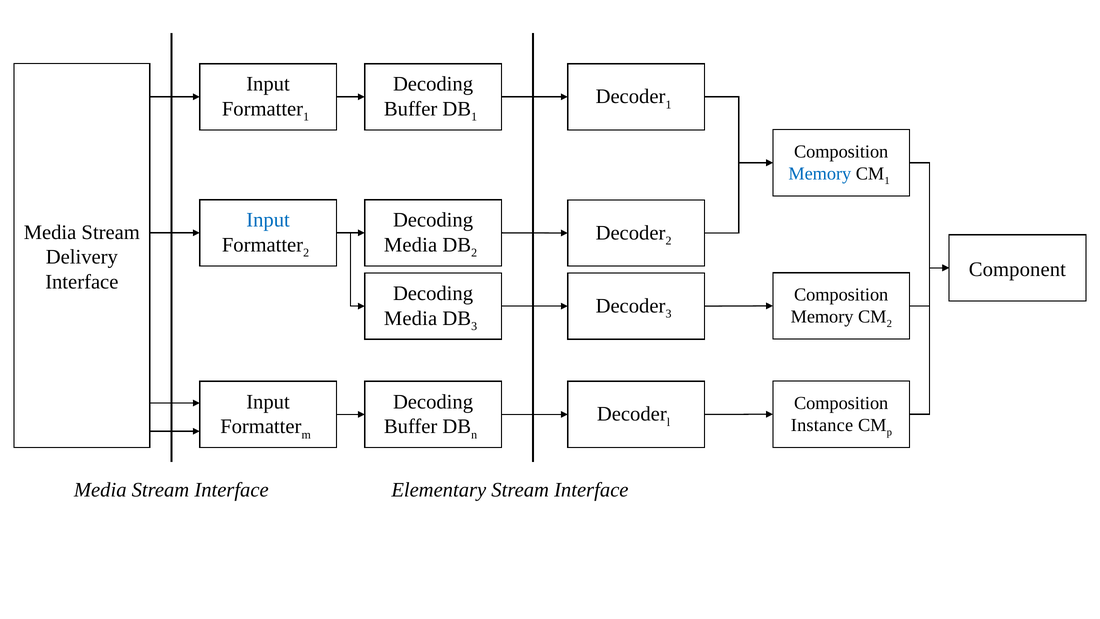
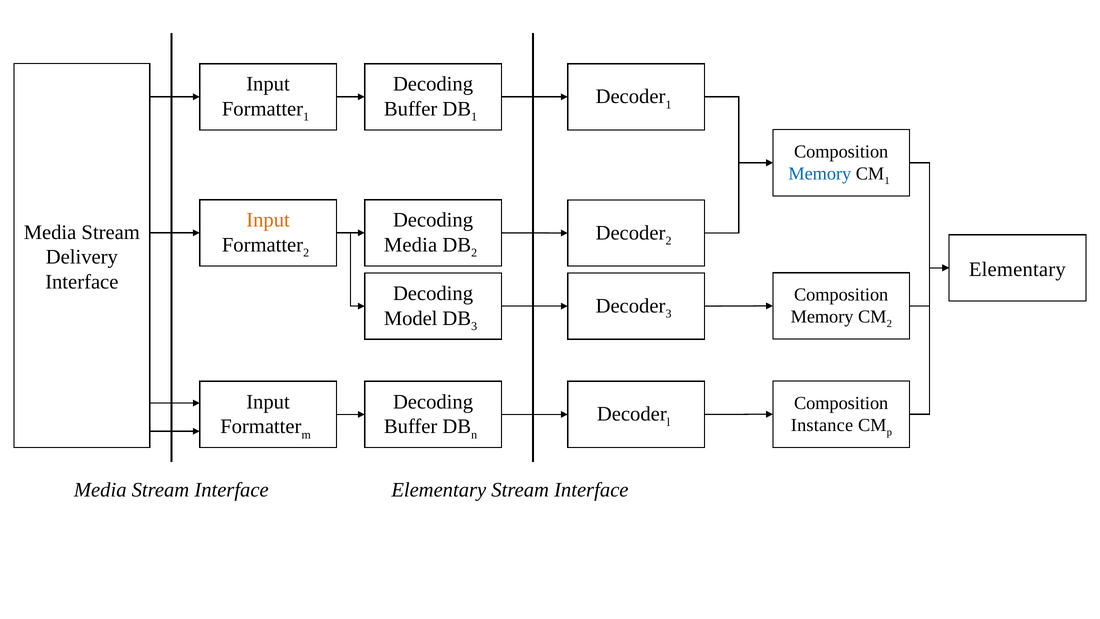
Input at (268, 220) colour: blue -> orange
Component at (1017, 269): Component -> Elementary
Media at (411, 318): Media -> Model
